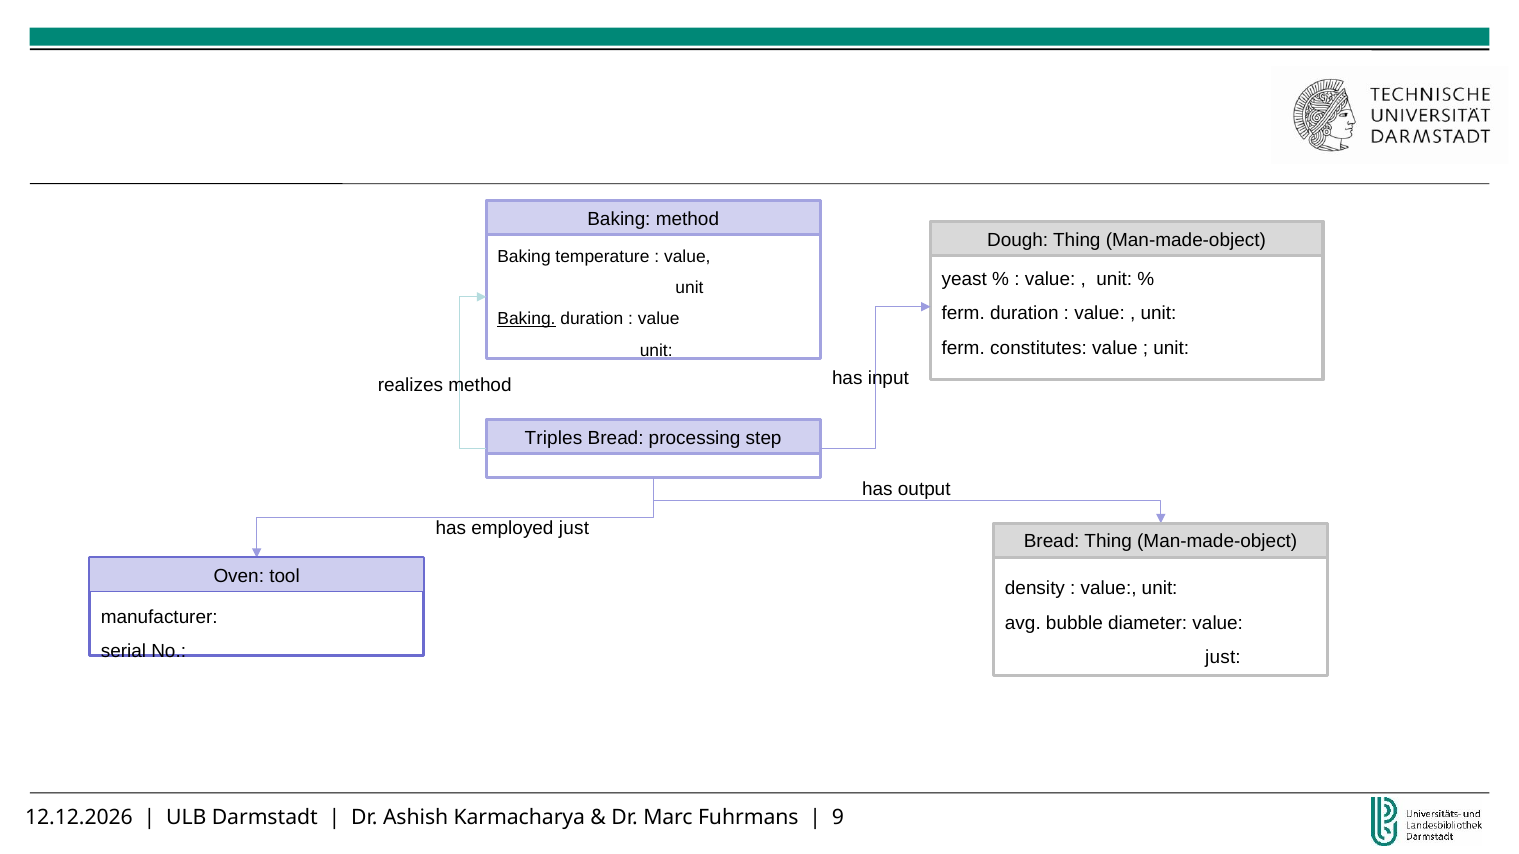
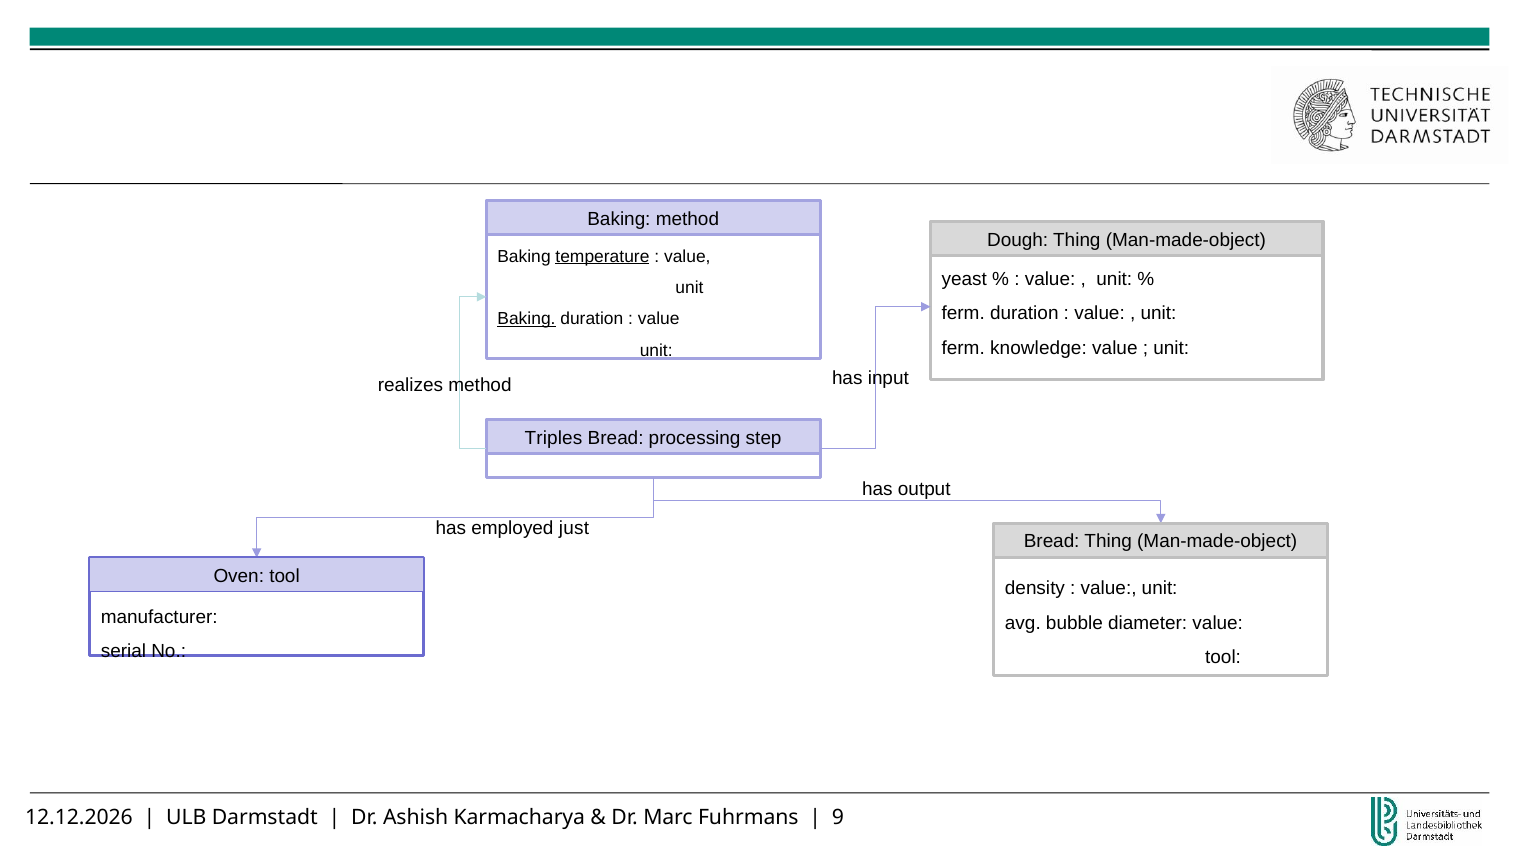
temperature underline: none -> present
constitutes: constitutes -> knowledge
just at (1223, 657): just -> tool
